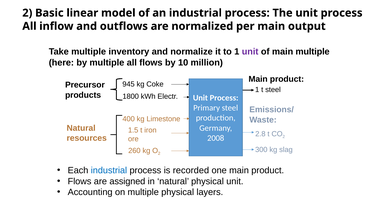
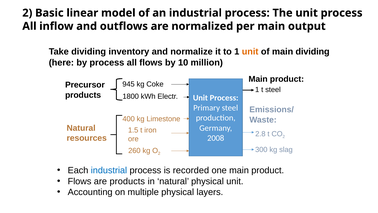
Take multiple: multiple -> dividing
unit at (250, 52) colour: purple -> orange
main multiple: multiple -> dividing
by multiple: multiple -> process
are assigned: assigned -> products
